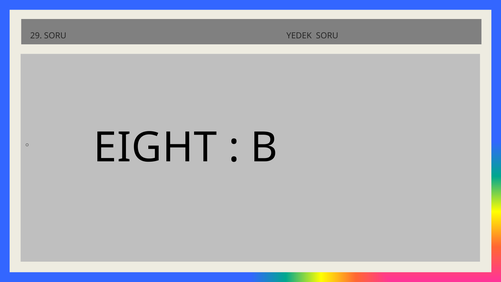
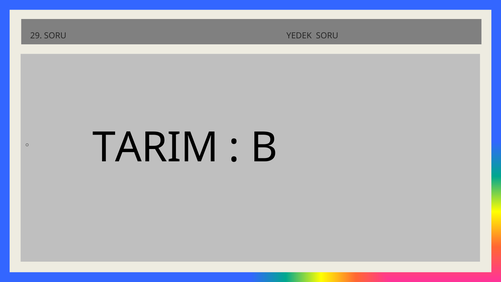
EIGHT: EIGHT -> TARIM
